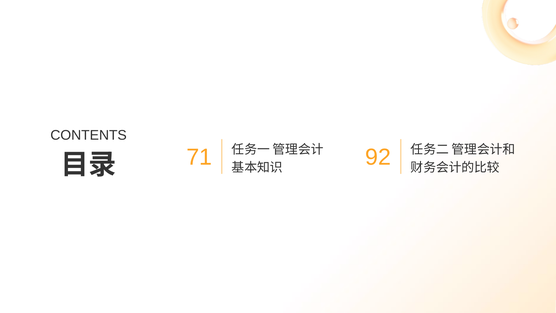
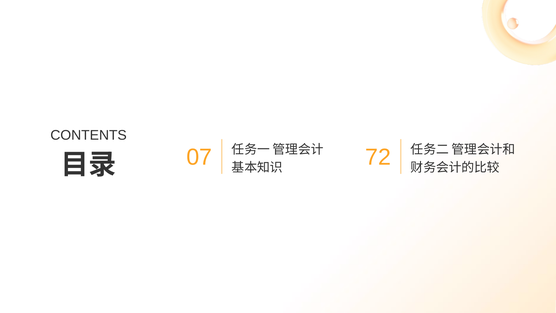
71: 71 -> 07
92: 92 -> 72
